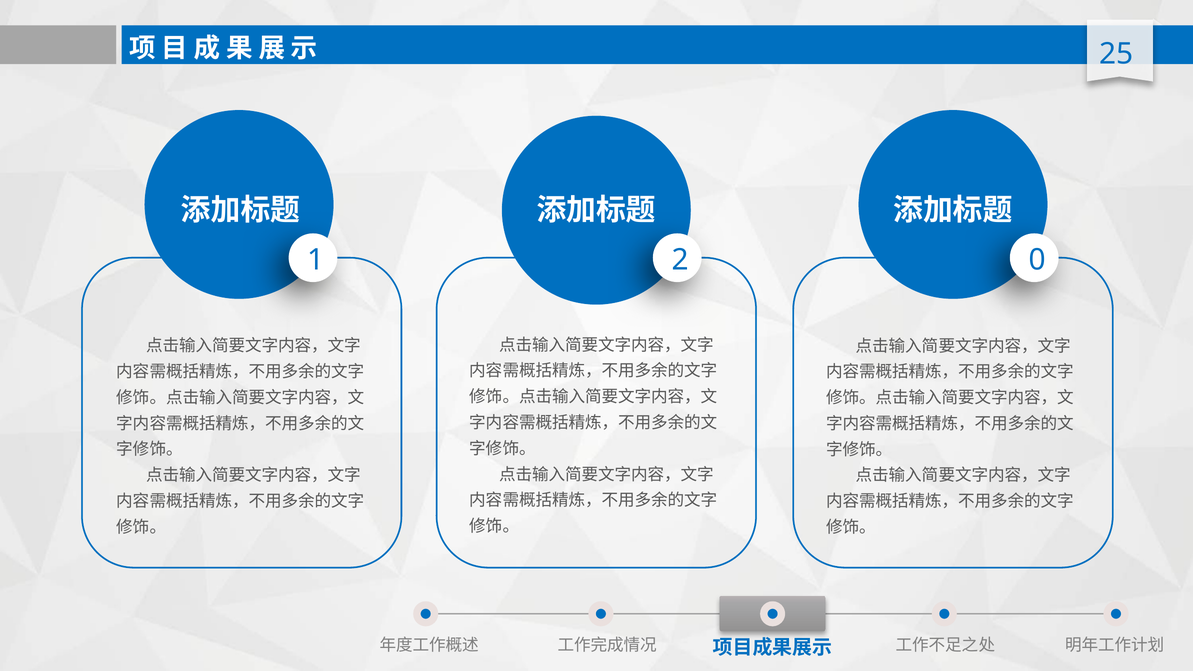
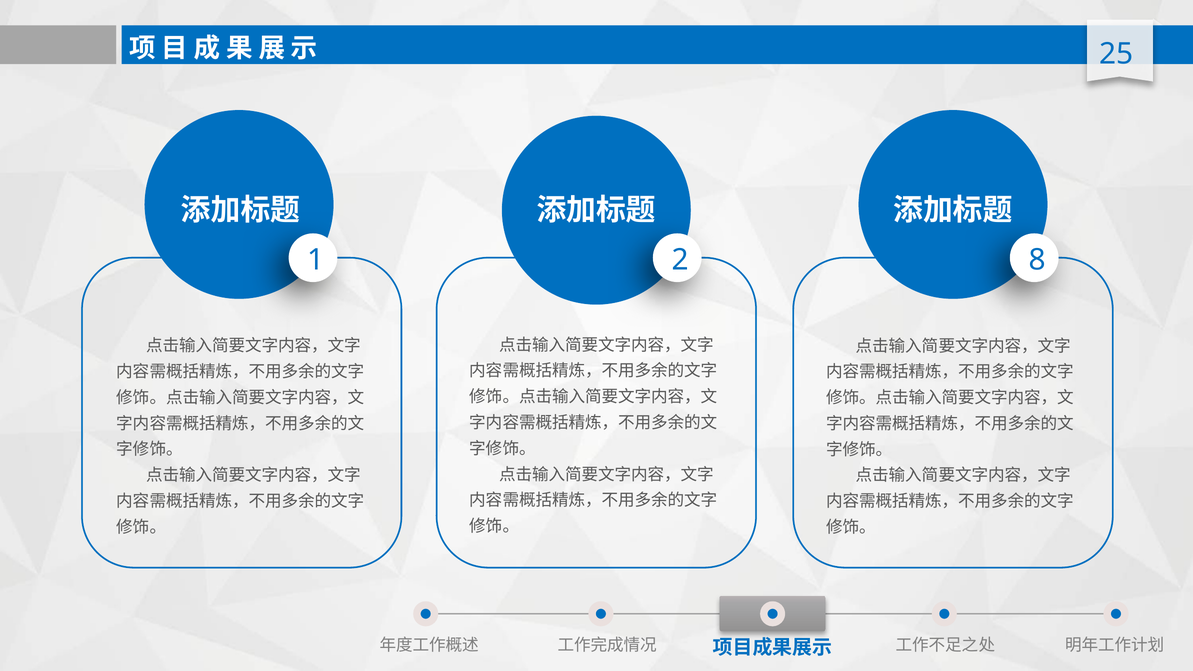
0: 0 -> 8
